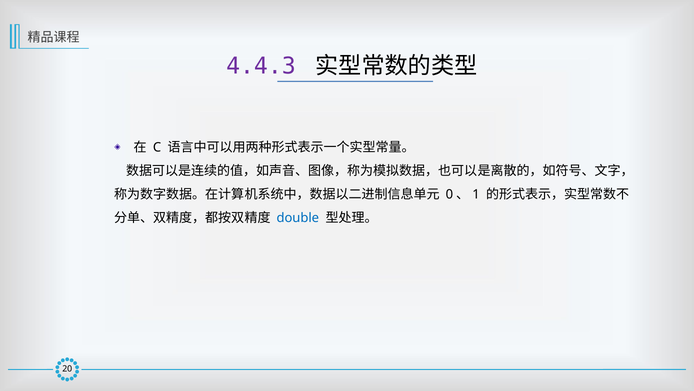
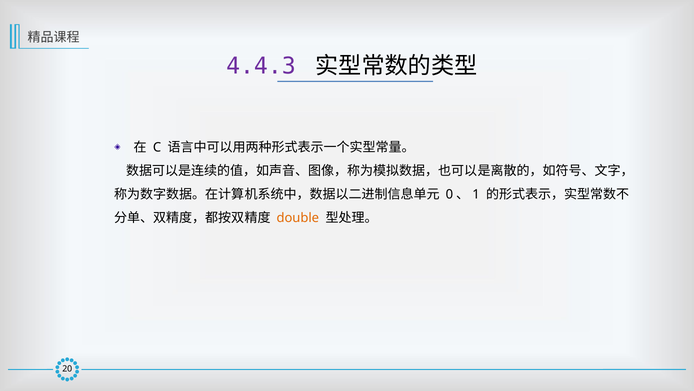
double colour: blue -> orange
